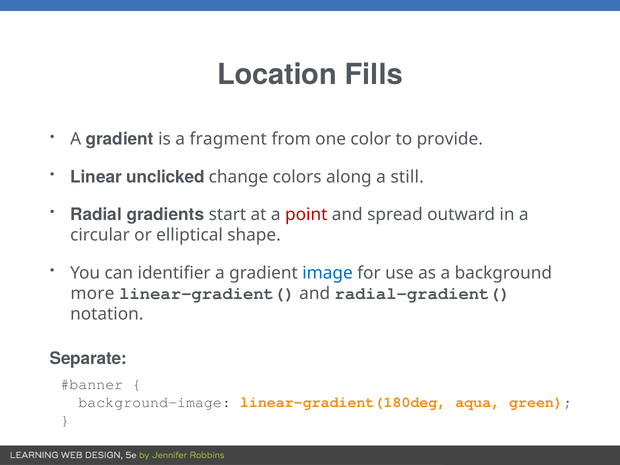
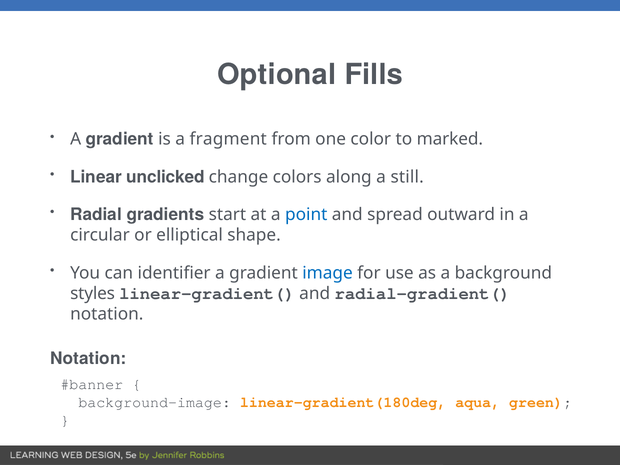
Location: Location -> Optional
provide: provide -> marked
point colour: red -> blue
more: more -> styles
Separate at (88, 359): Separate -> Notation
